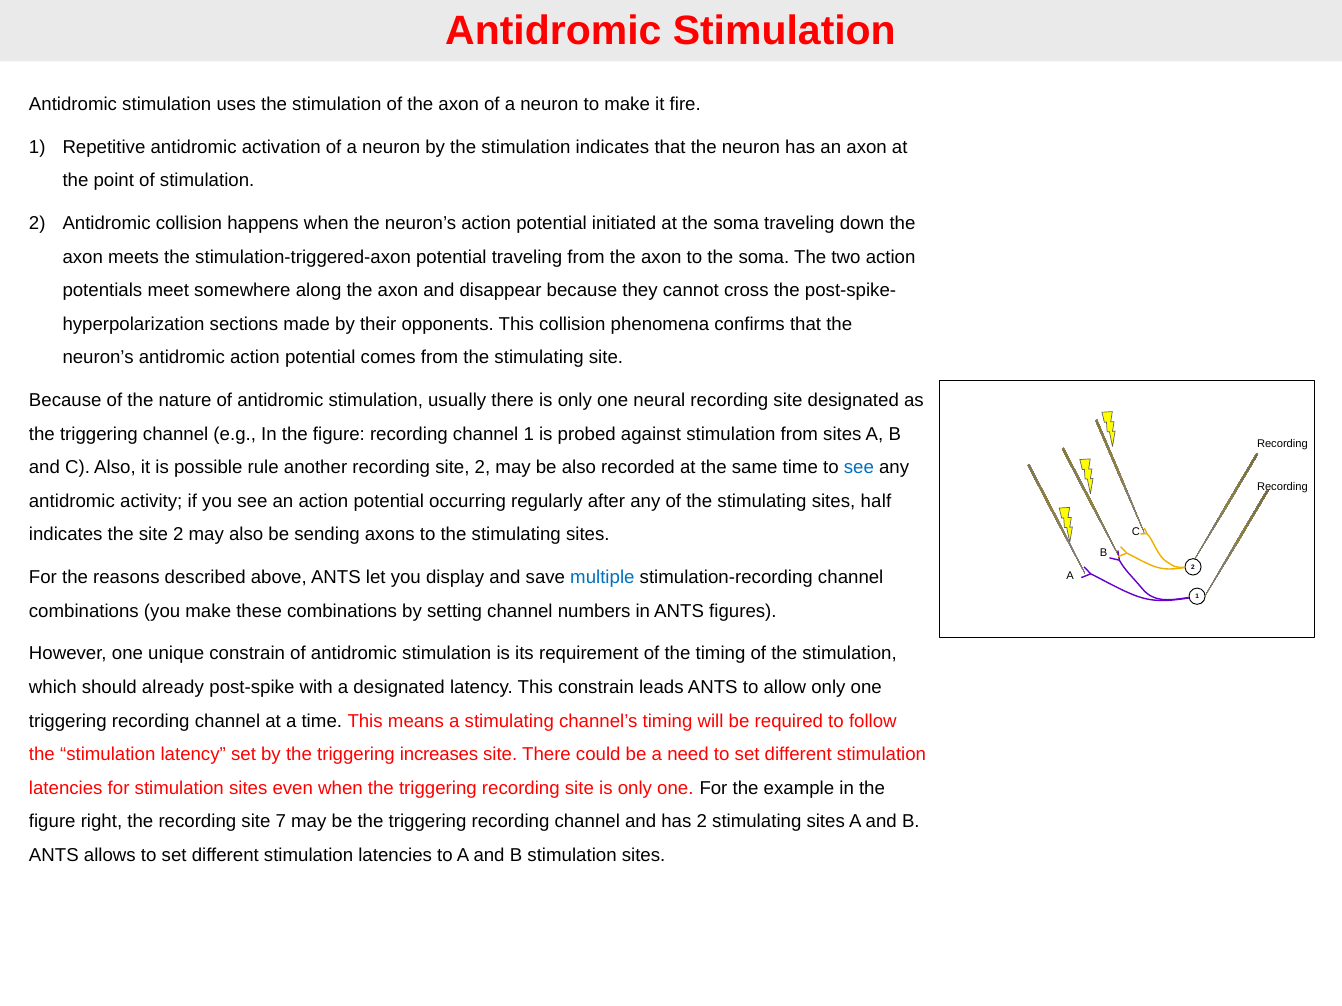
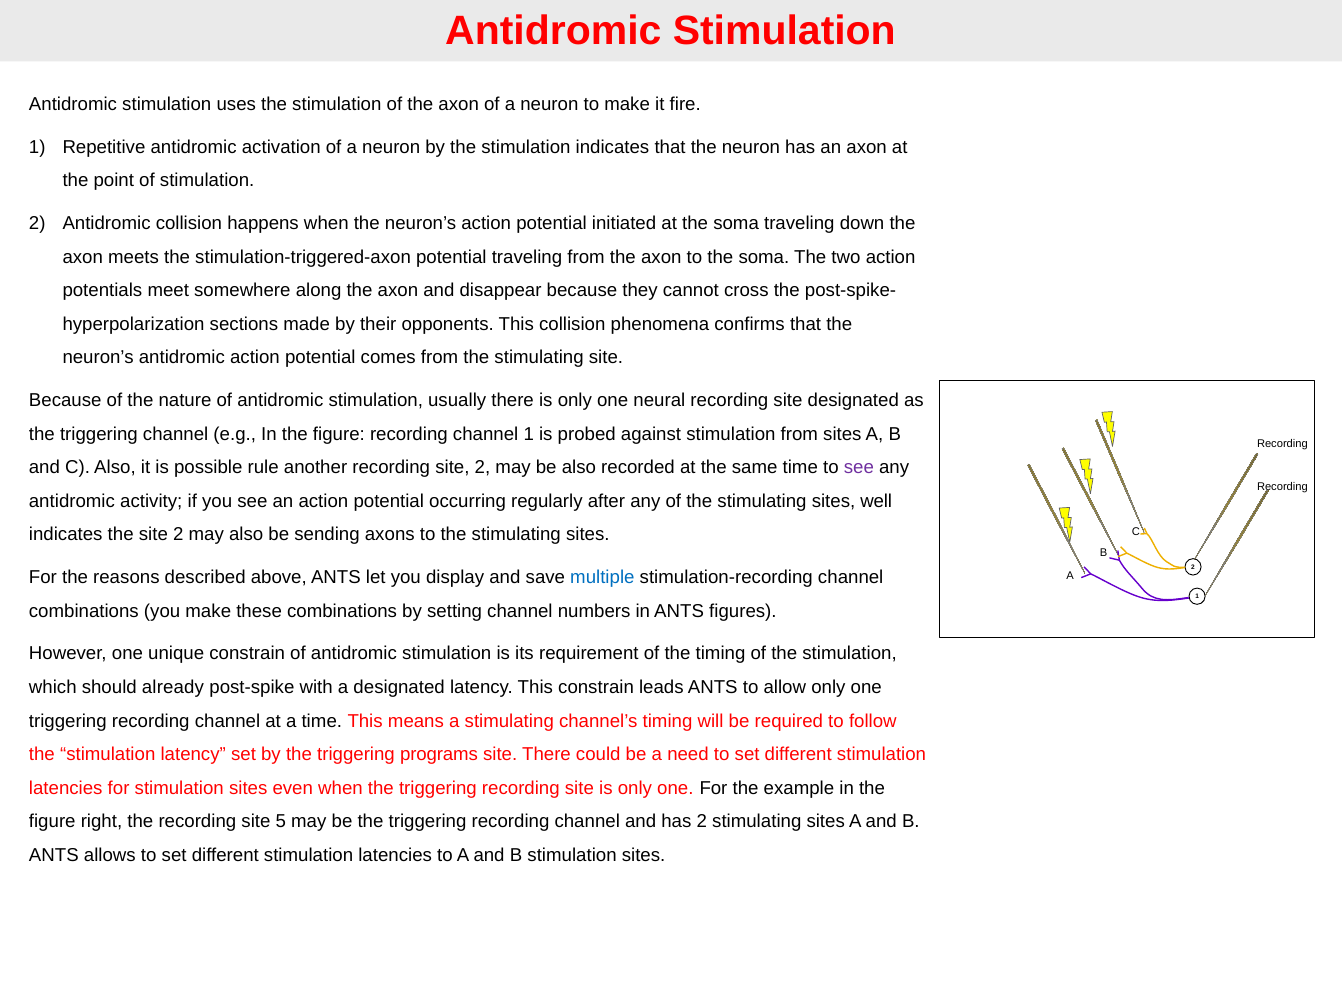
see at (859, 468) colour: blue -> purple
half: half -> well
increases: increases -> programs
7: 7 -> 5
